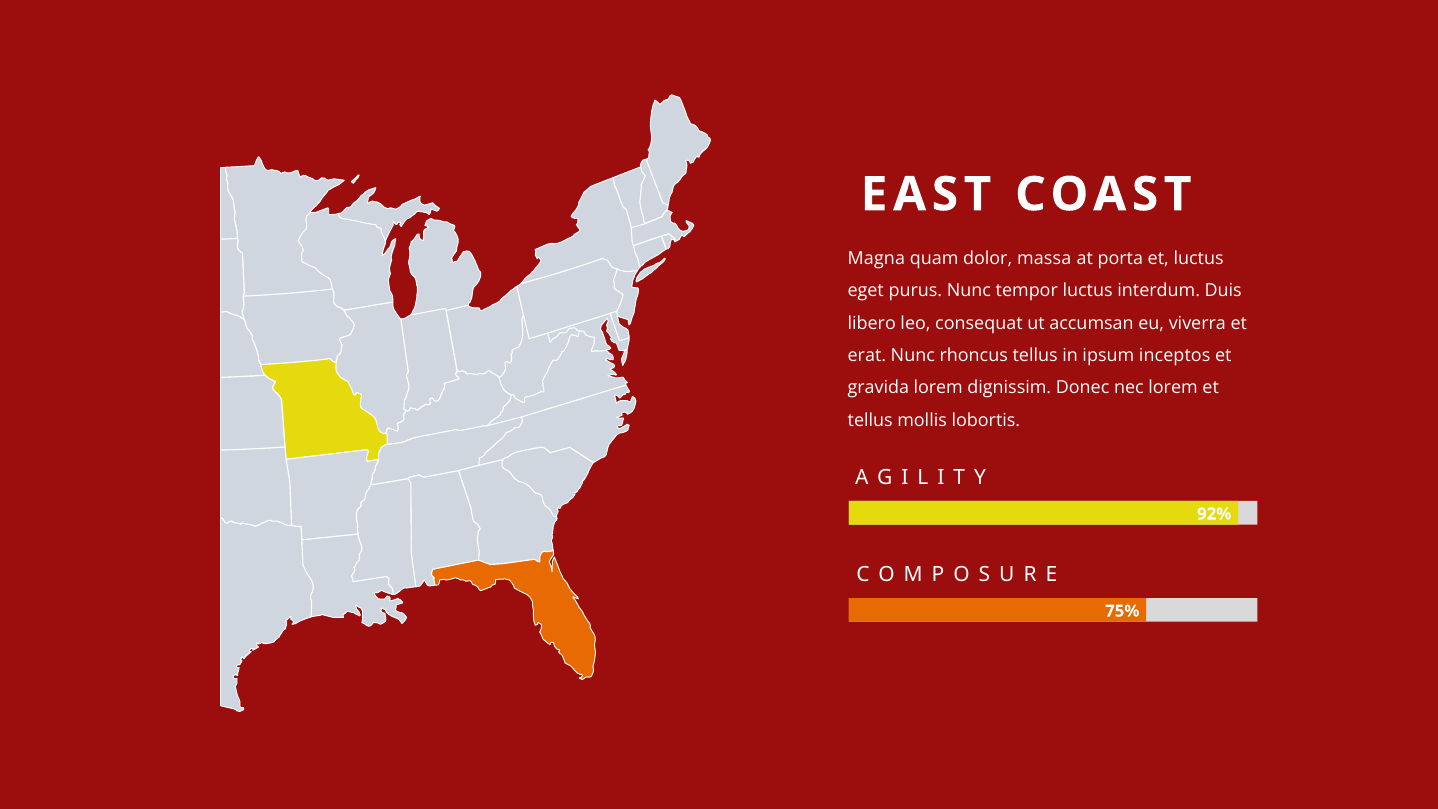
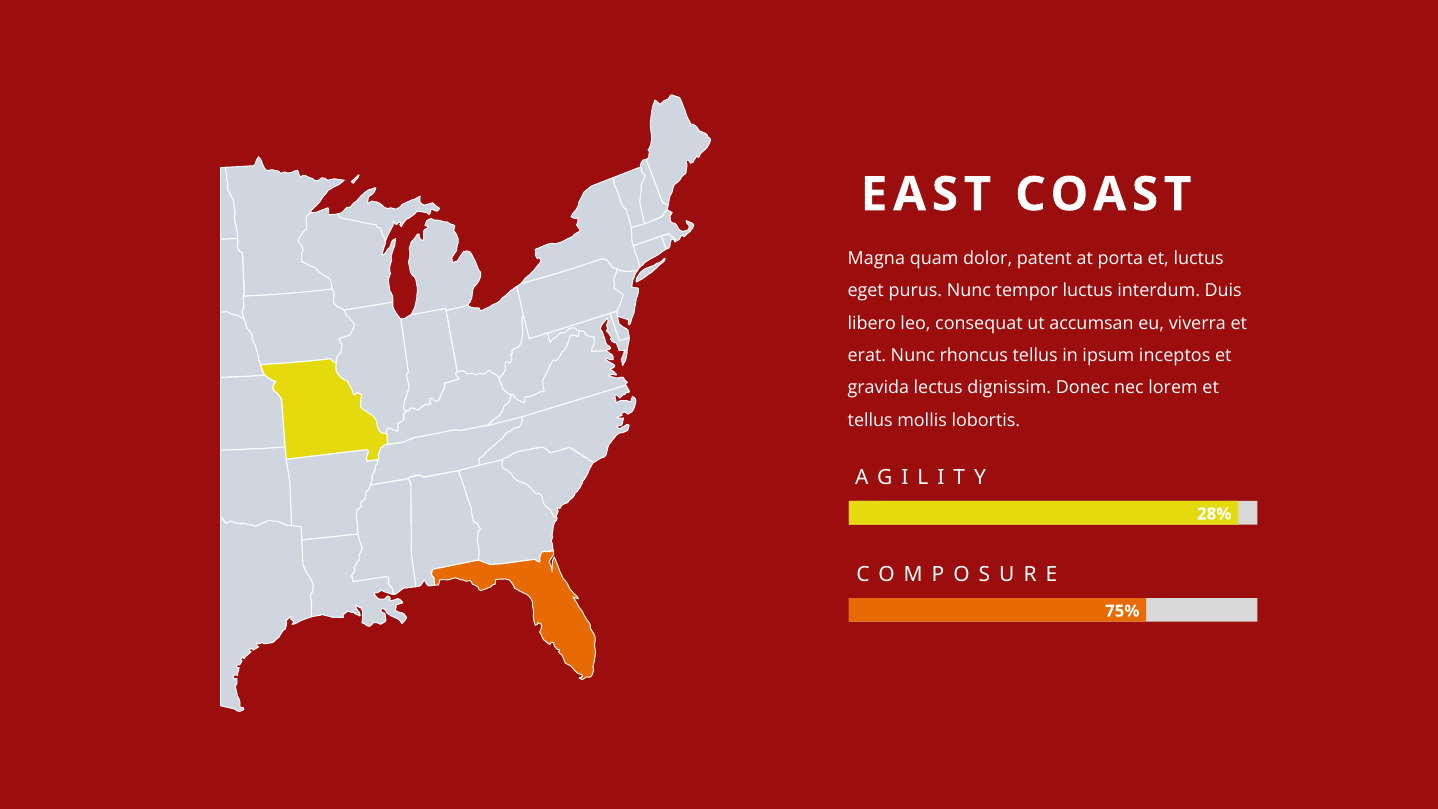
massa: massa -> patent
gravida lorem: lorem -> lectus
92%: 92% -> 28%
